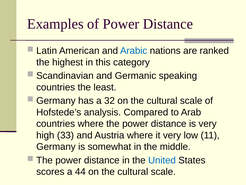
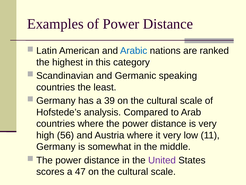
32: 32 -> 39
33: 33 -> 56
United colour: blue -> purple
44: 44 -> 47
